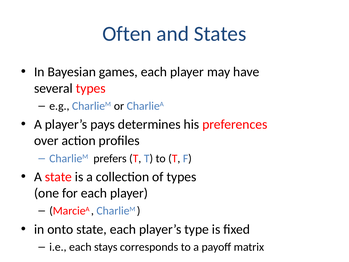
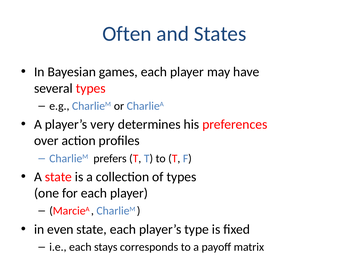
pays: pays -> very
onto: onto -> even
